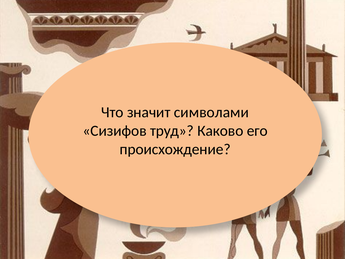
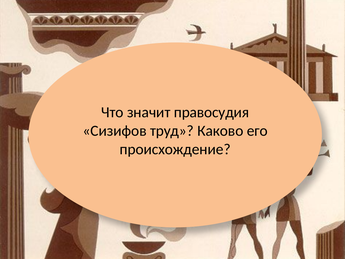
символами: символами -> правосудия
